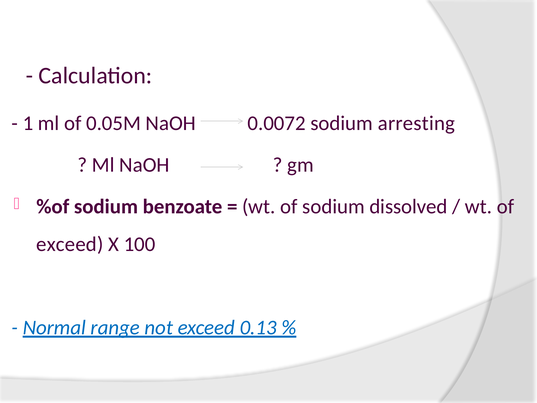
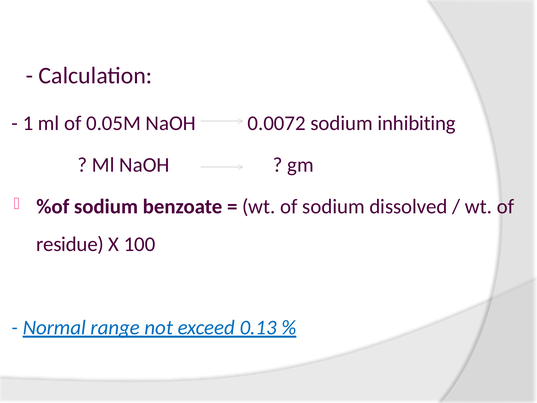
arresting: arresting -> inhibiting
exceed at (70, 244): exceed -> residue
